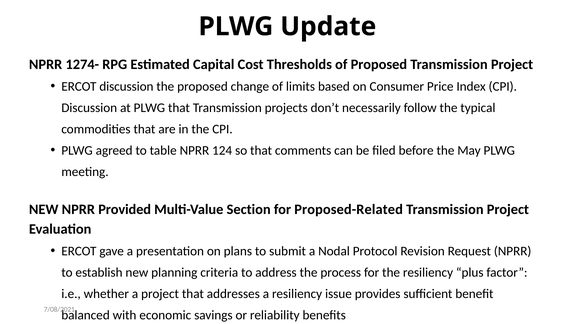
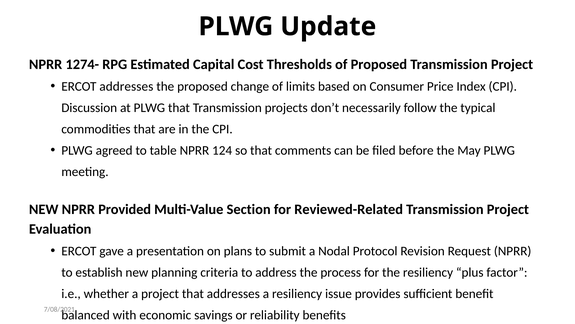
ERCOT discussion: discussion -> addresses
Proposed-Related: Proposed-Related -> Reviewed-Related
